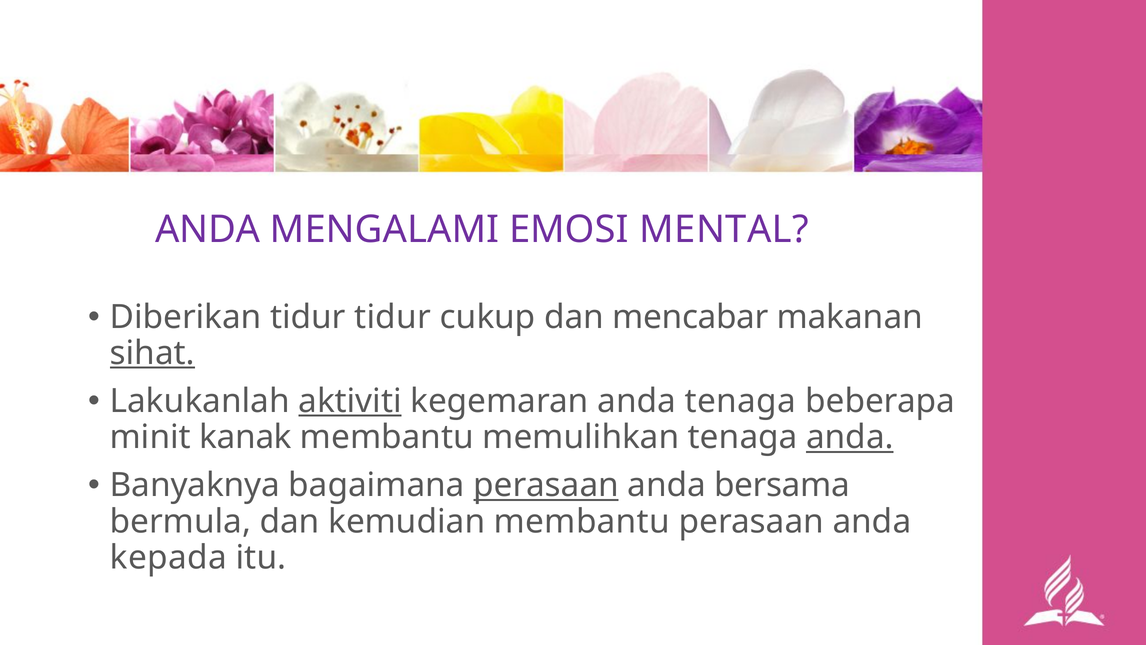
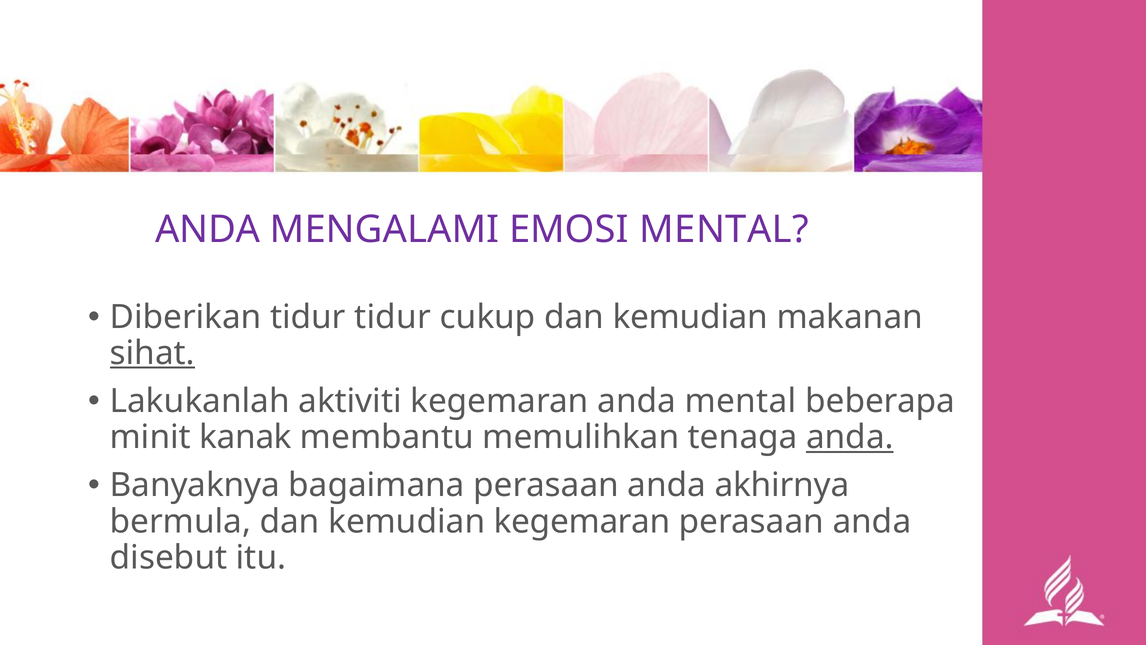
cukup dan mencabar: mencabar -> kemudian
aktiviti underline: present -> none
anda tenaga: tenaga -> mental
perasaan at (546, 485) underline: present -> none
bersama: bersama -> akhirnya
kemudian membantu: membantu -> kegemaran
kepada: kepada -> disebut
